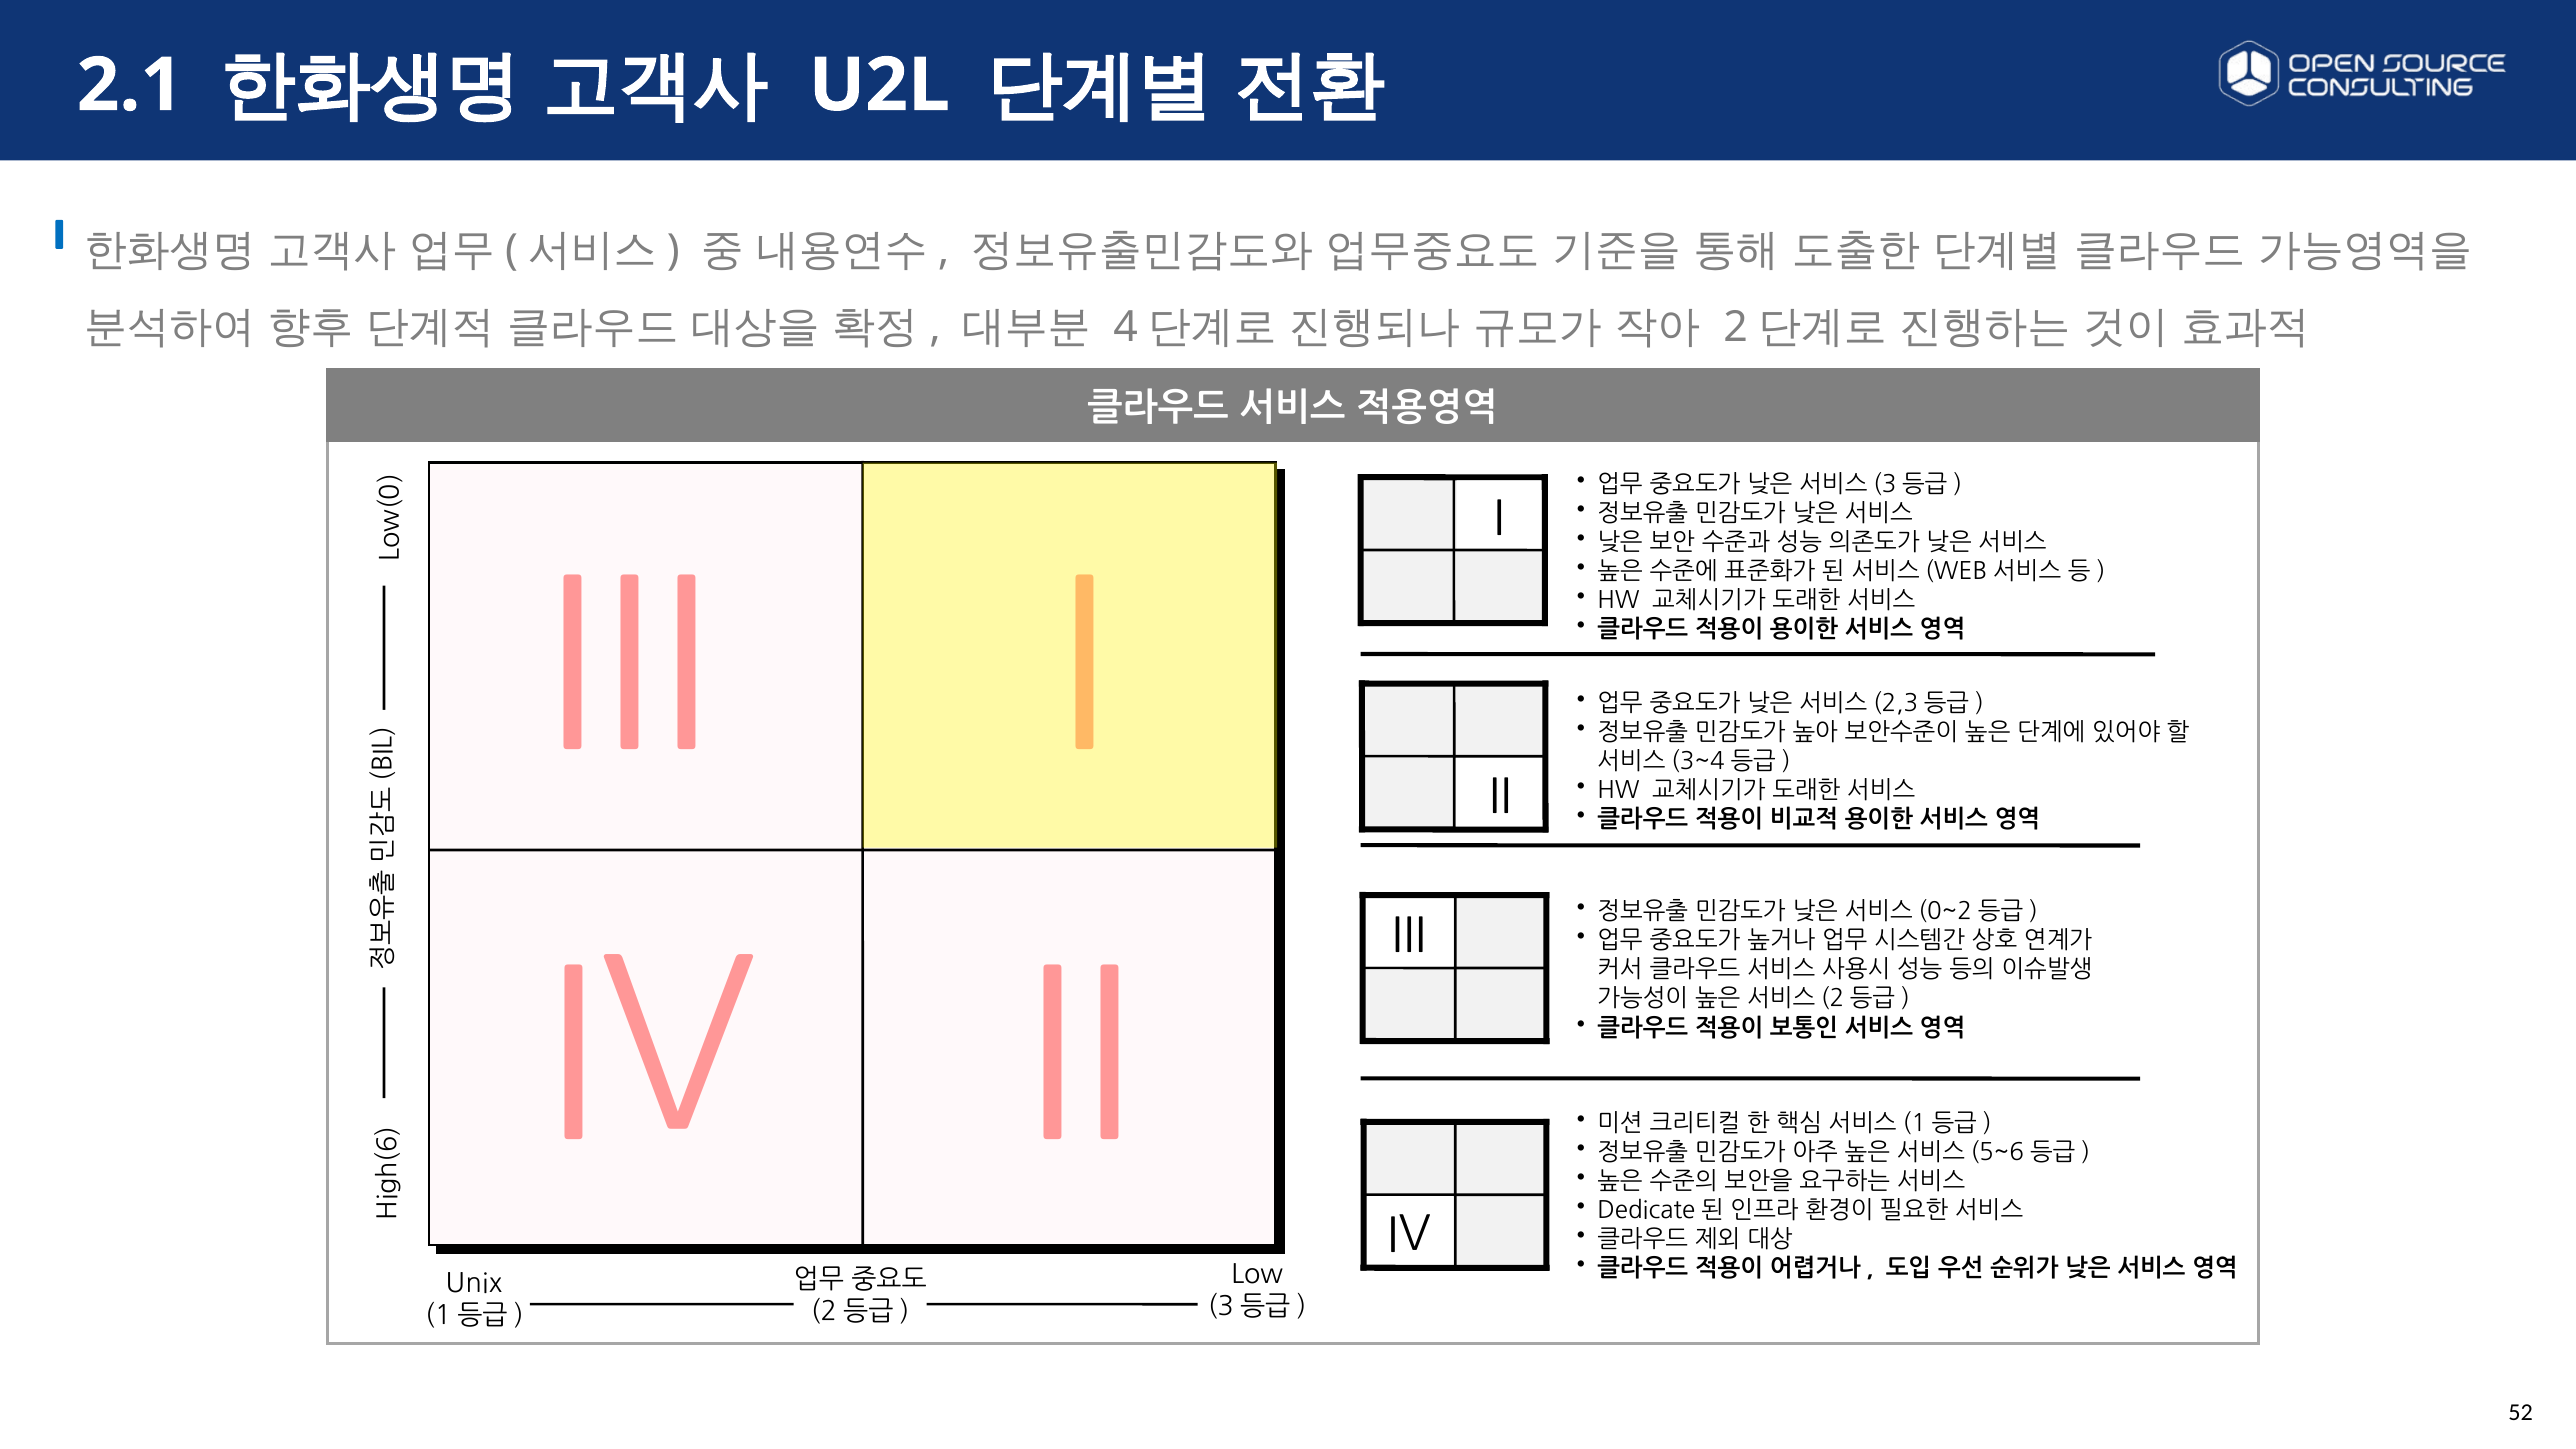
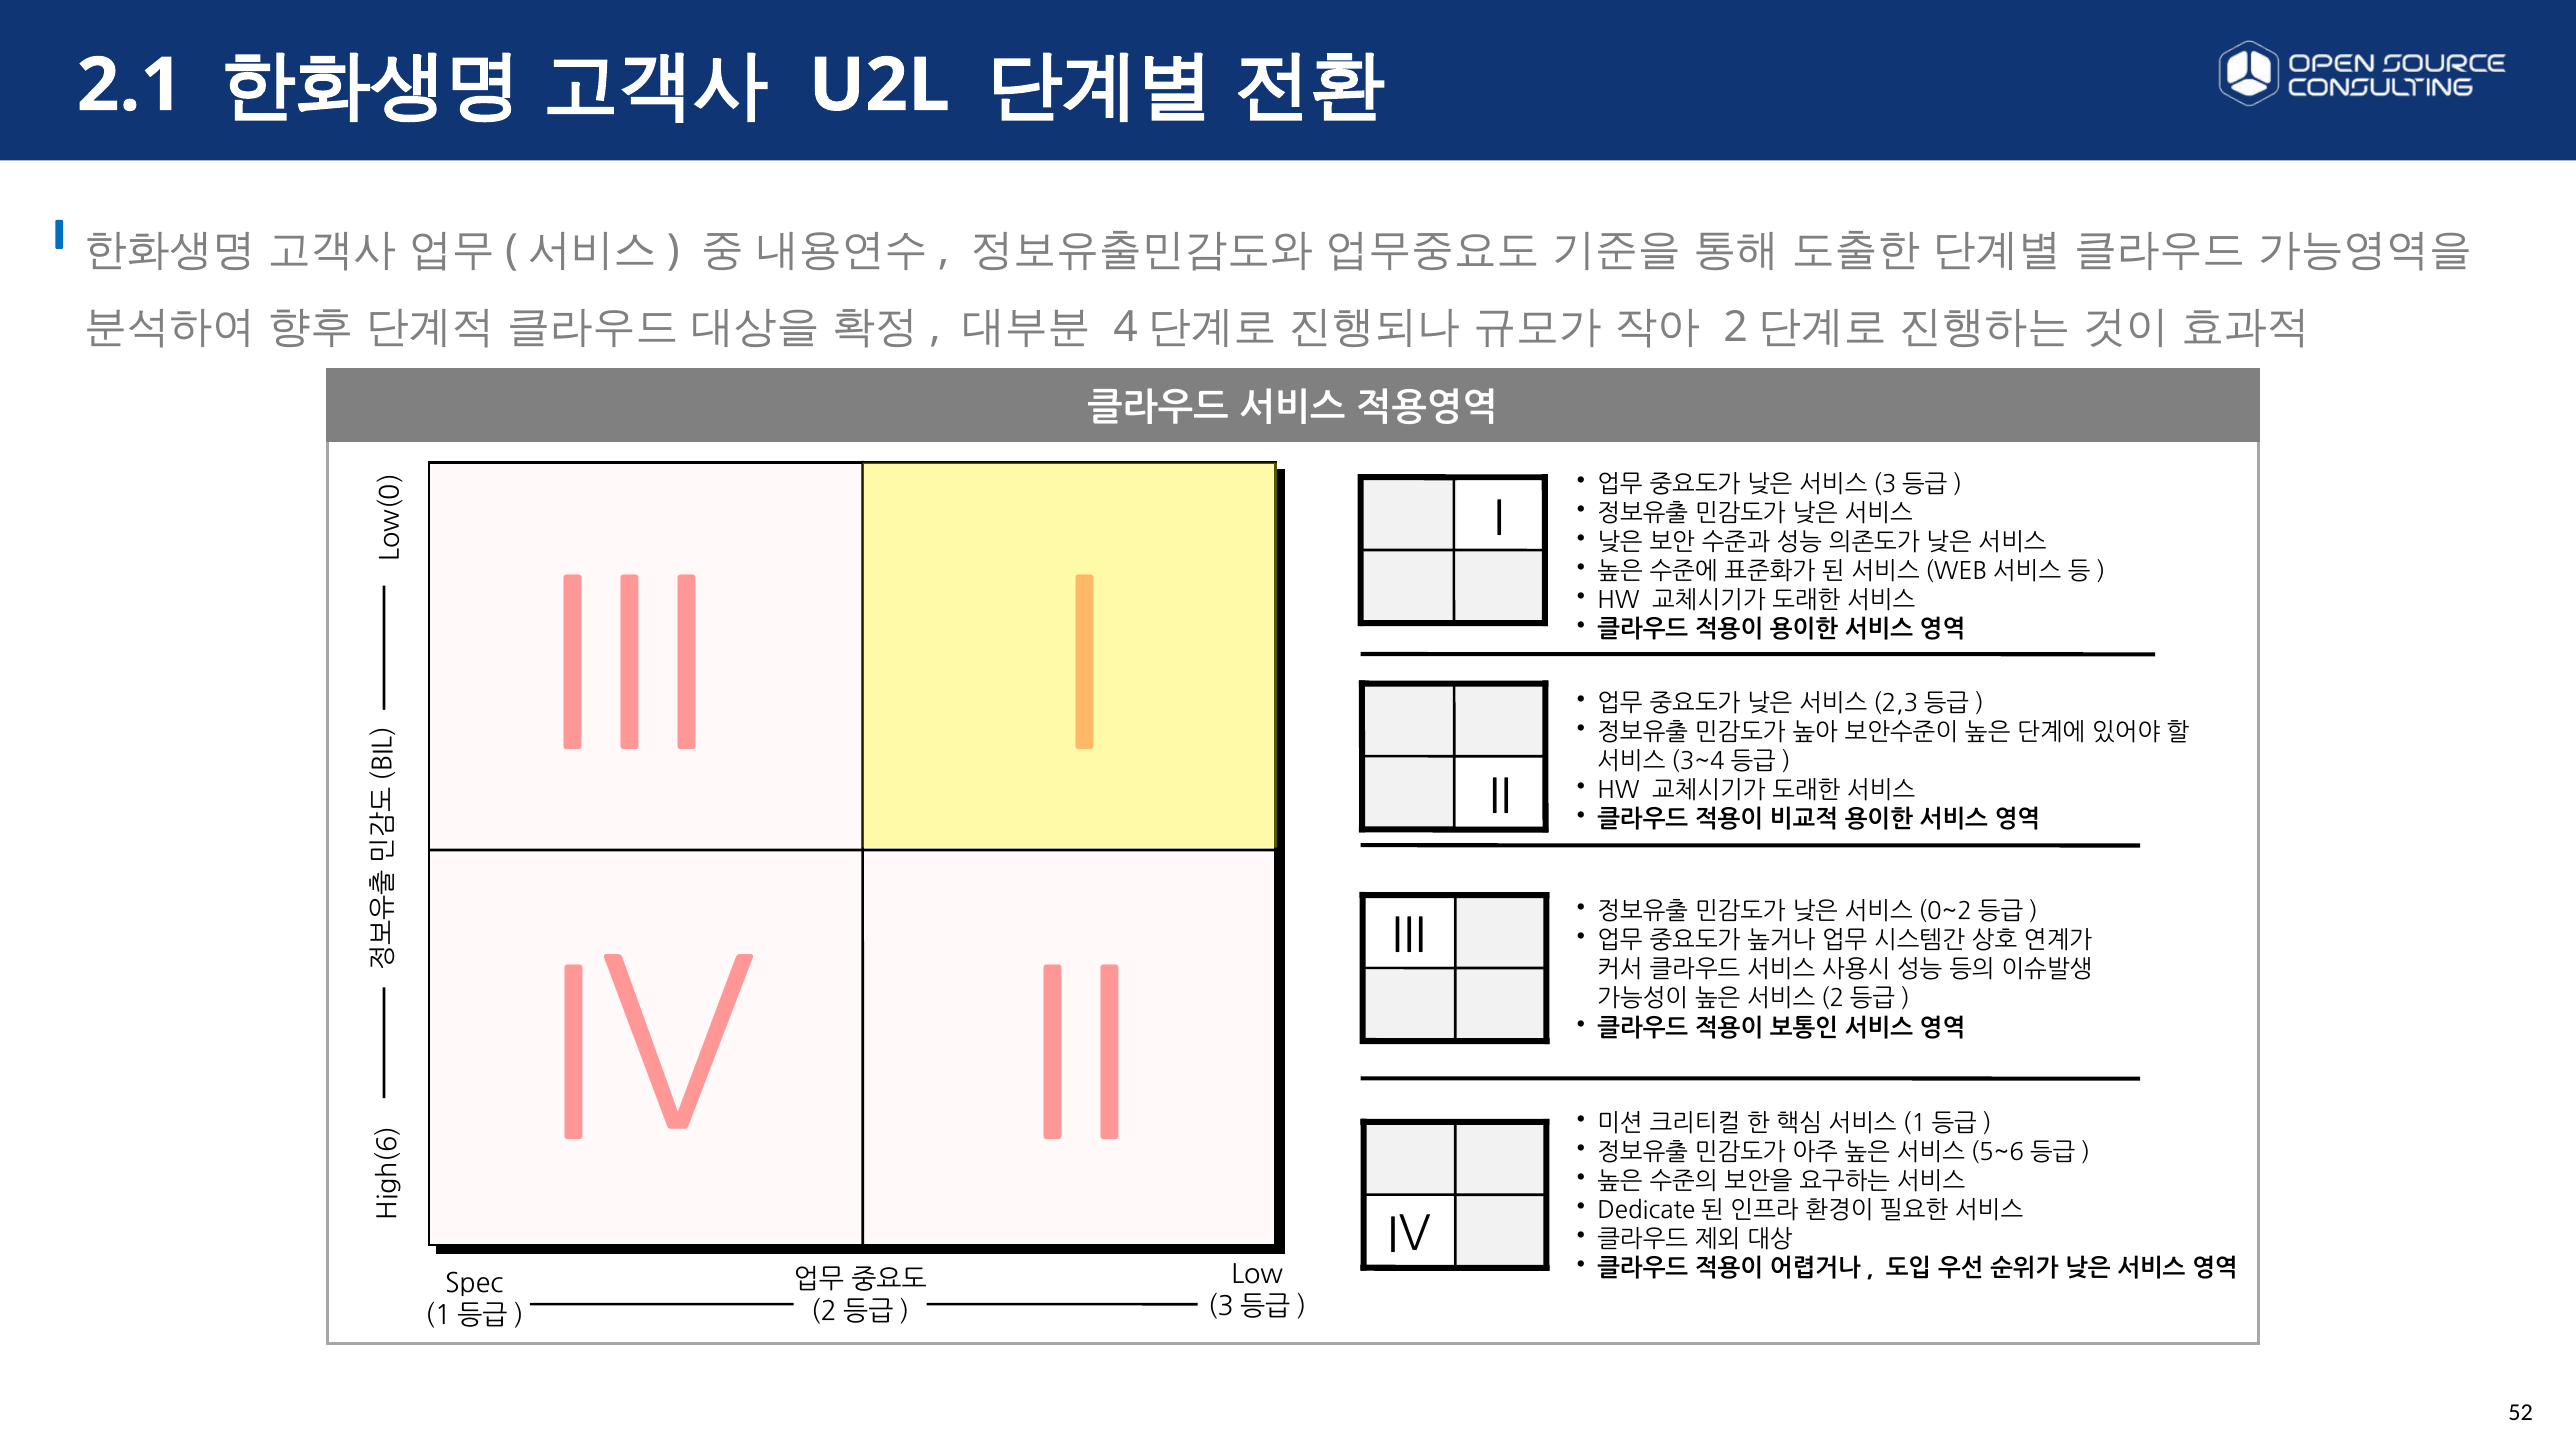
Unix: Unix -> Spec
